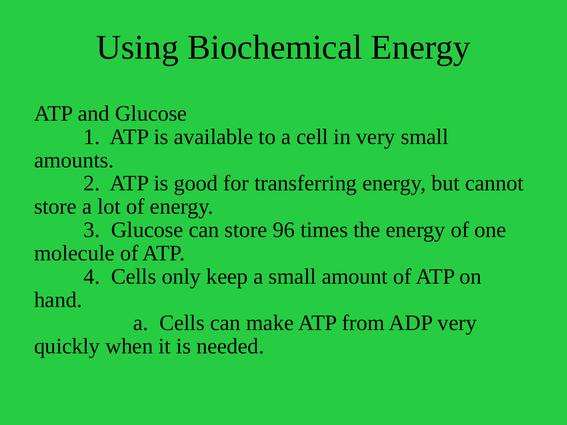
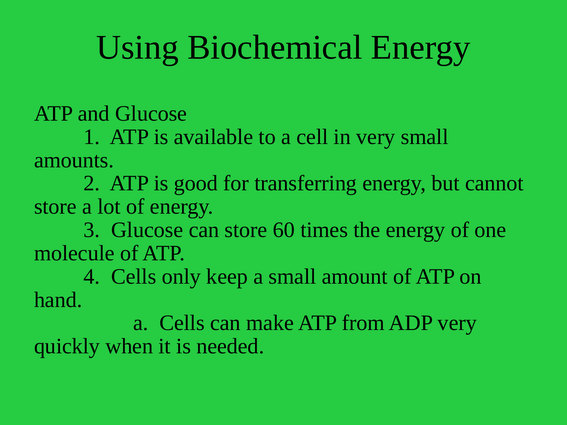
96: 96 -> 60
